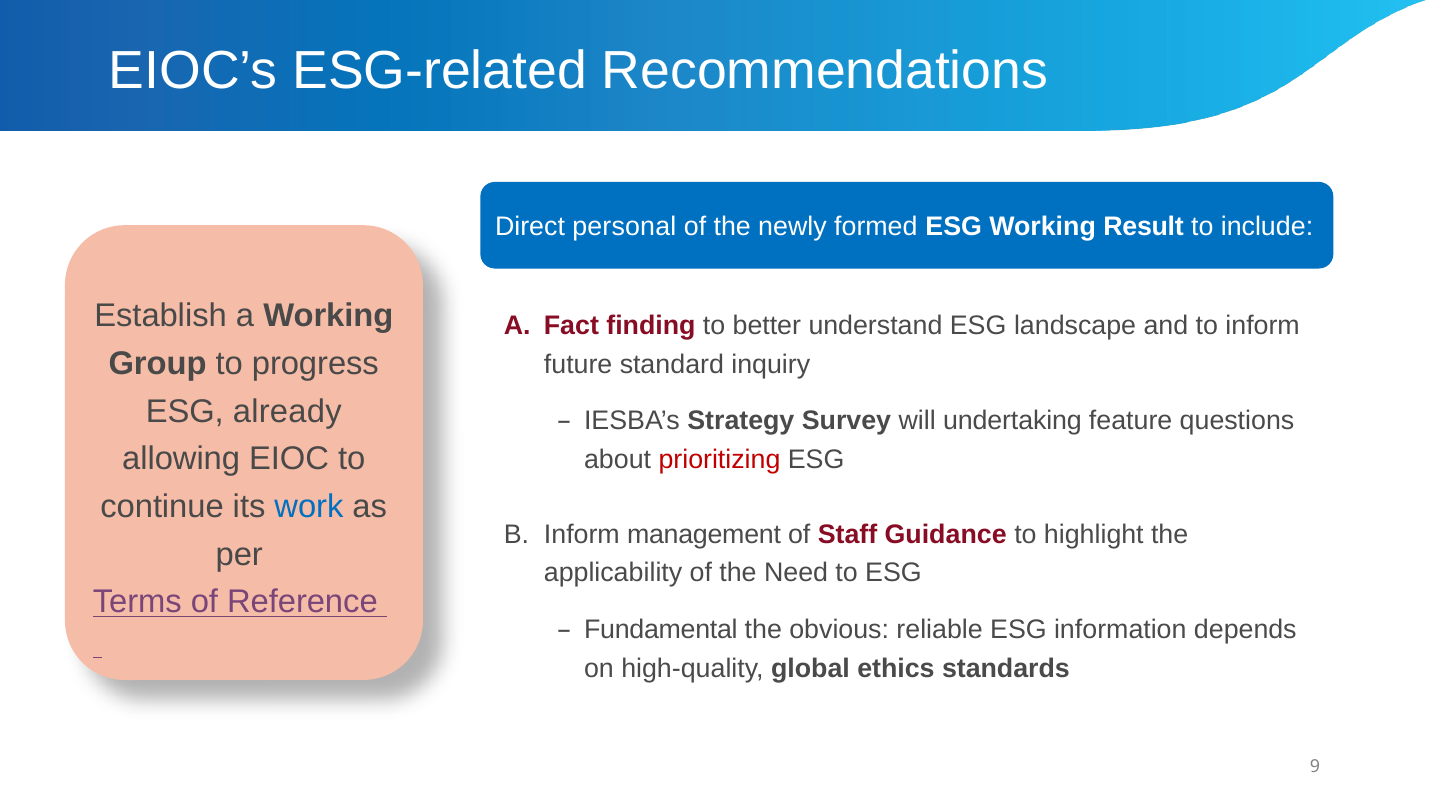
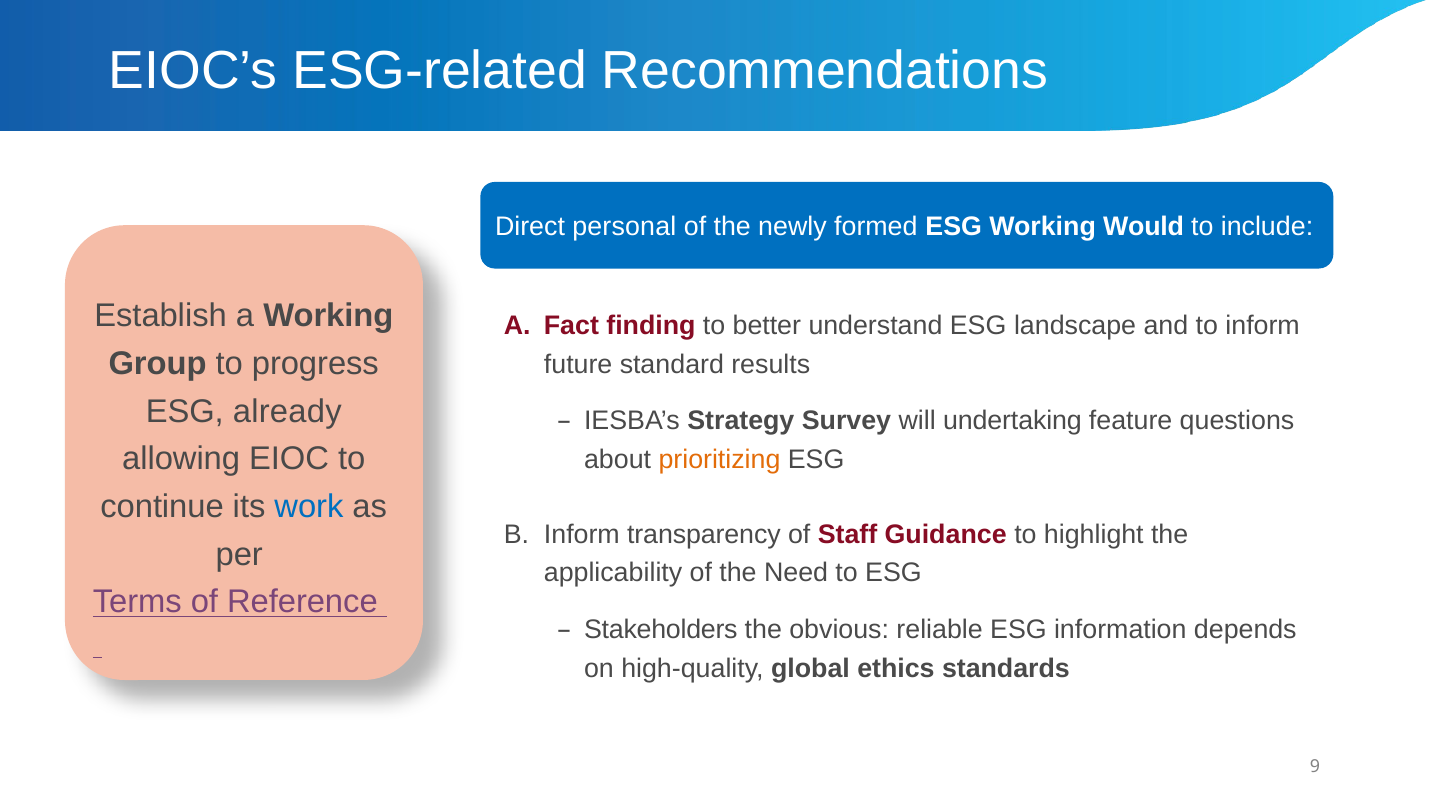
Result: Result -> Would
inquiry: inquiry -> results
prioritizing colour: red -> orange
management: management -> transparency
Fundamental: Fundamental -> Stakeholders
